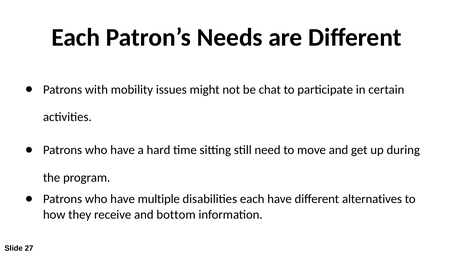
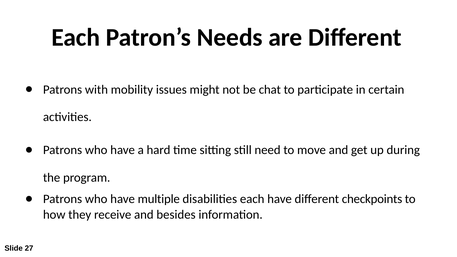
alternatives: alternatives -> checkpoints
bottom: bottom -> besides
